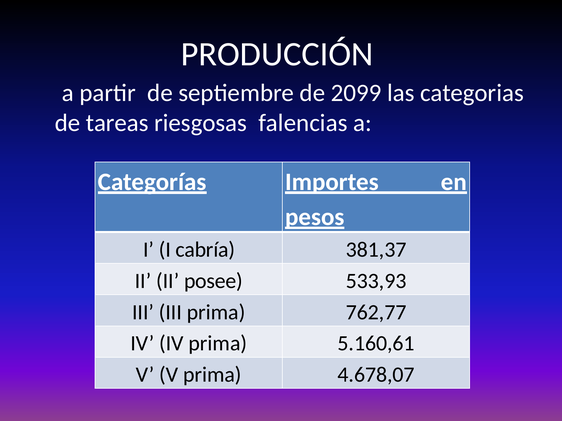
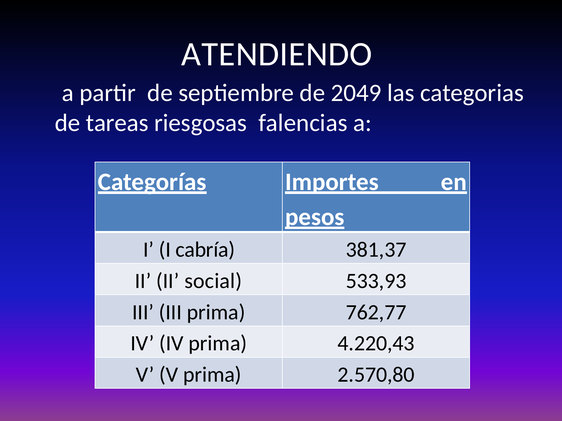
PRODUCCIÓN: PRODUCCIÓN -> ATENDIENDO
2099: 2099 -> 2049
posee: posee -> social
5.160,61: 5.160,61 -> 4.220,43
4.678,07: 4.678,07 -> 2.570,80
